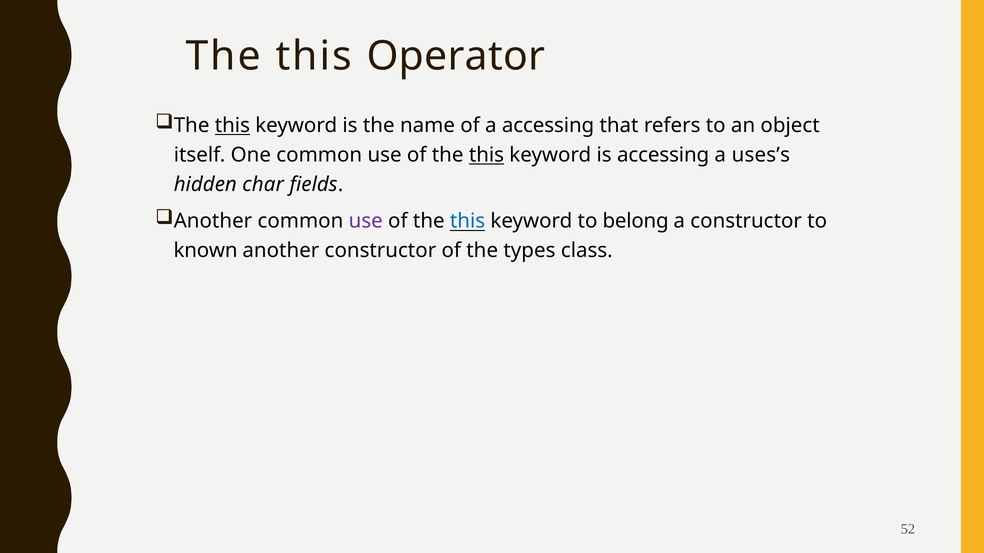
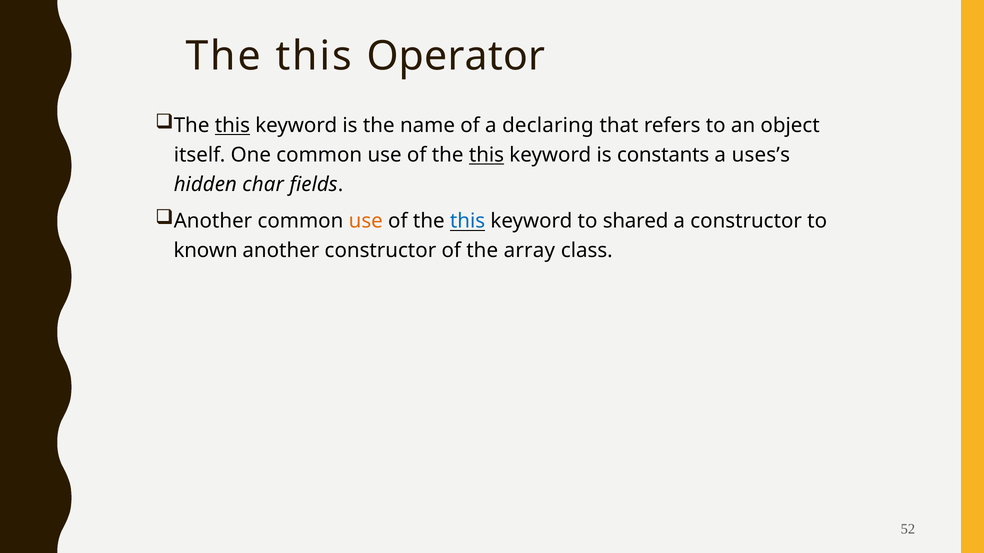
a accessing: accessing -> declaring
is accessing: accessing -> constants
use at (366, 221) colour: purple -> orange
belong: belong -> shared
types: types -> array
